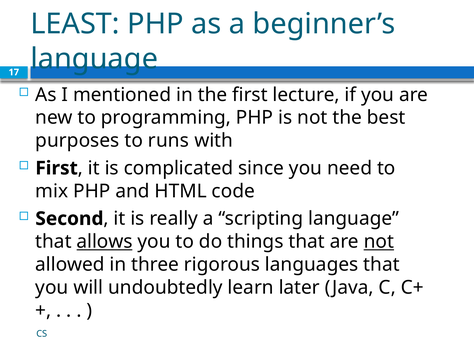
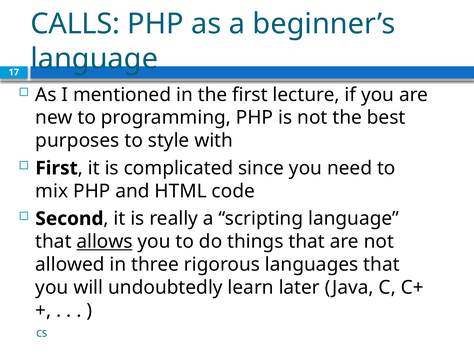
LEAST: LEAST -> CALLS
runs: runs -> style
not at (379, 241) underline: present -> none
